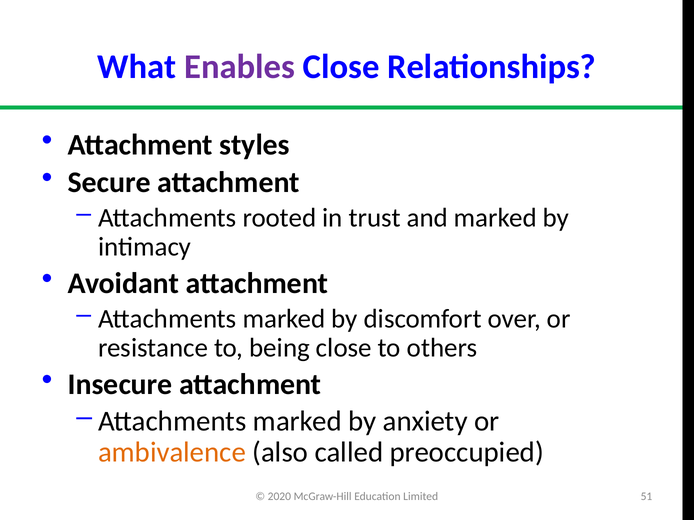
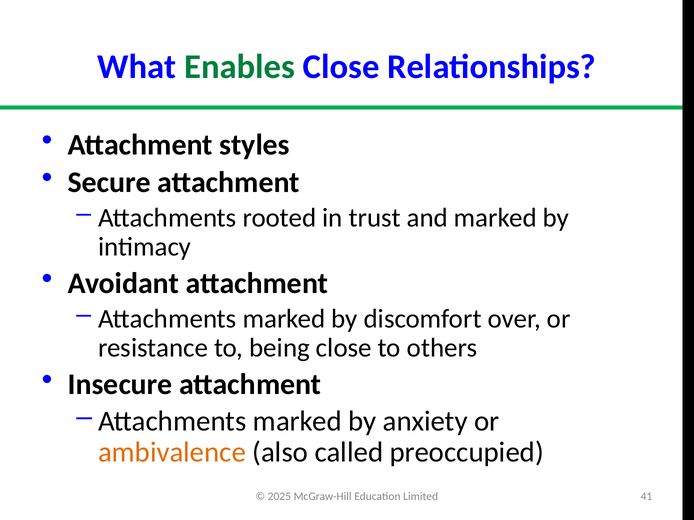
Enables colour: purple -> green
2020: 2020 -> 2025
51: 51 -> 41
